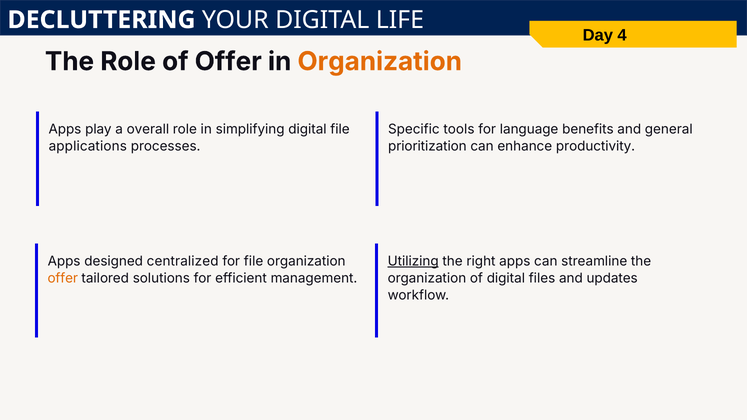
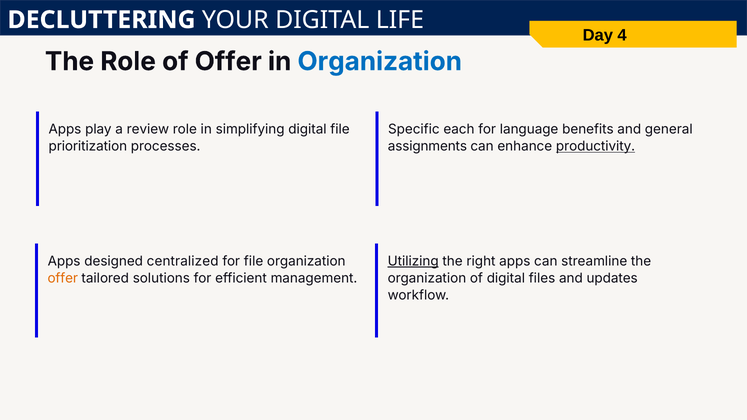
Organization at (380, 62) colour: orange -> blue
overall: overall -> review
tools: tools -> each
applications: applications -> prioritization
prioritization: prioritization -> assignments
productivity underline: none -> present
